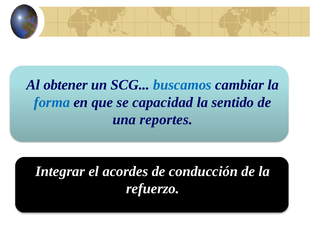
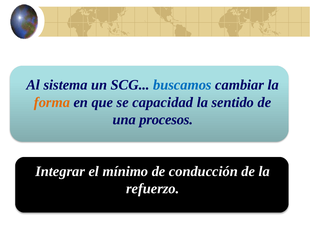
obtener: obtener -> sistema
forma colour: blue -> orange
reportes: reportes -> procesos
acordes: acordes -> mínimo
